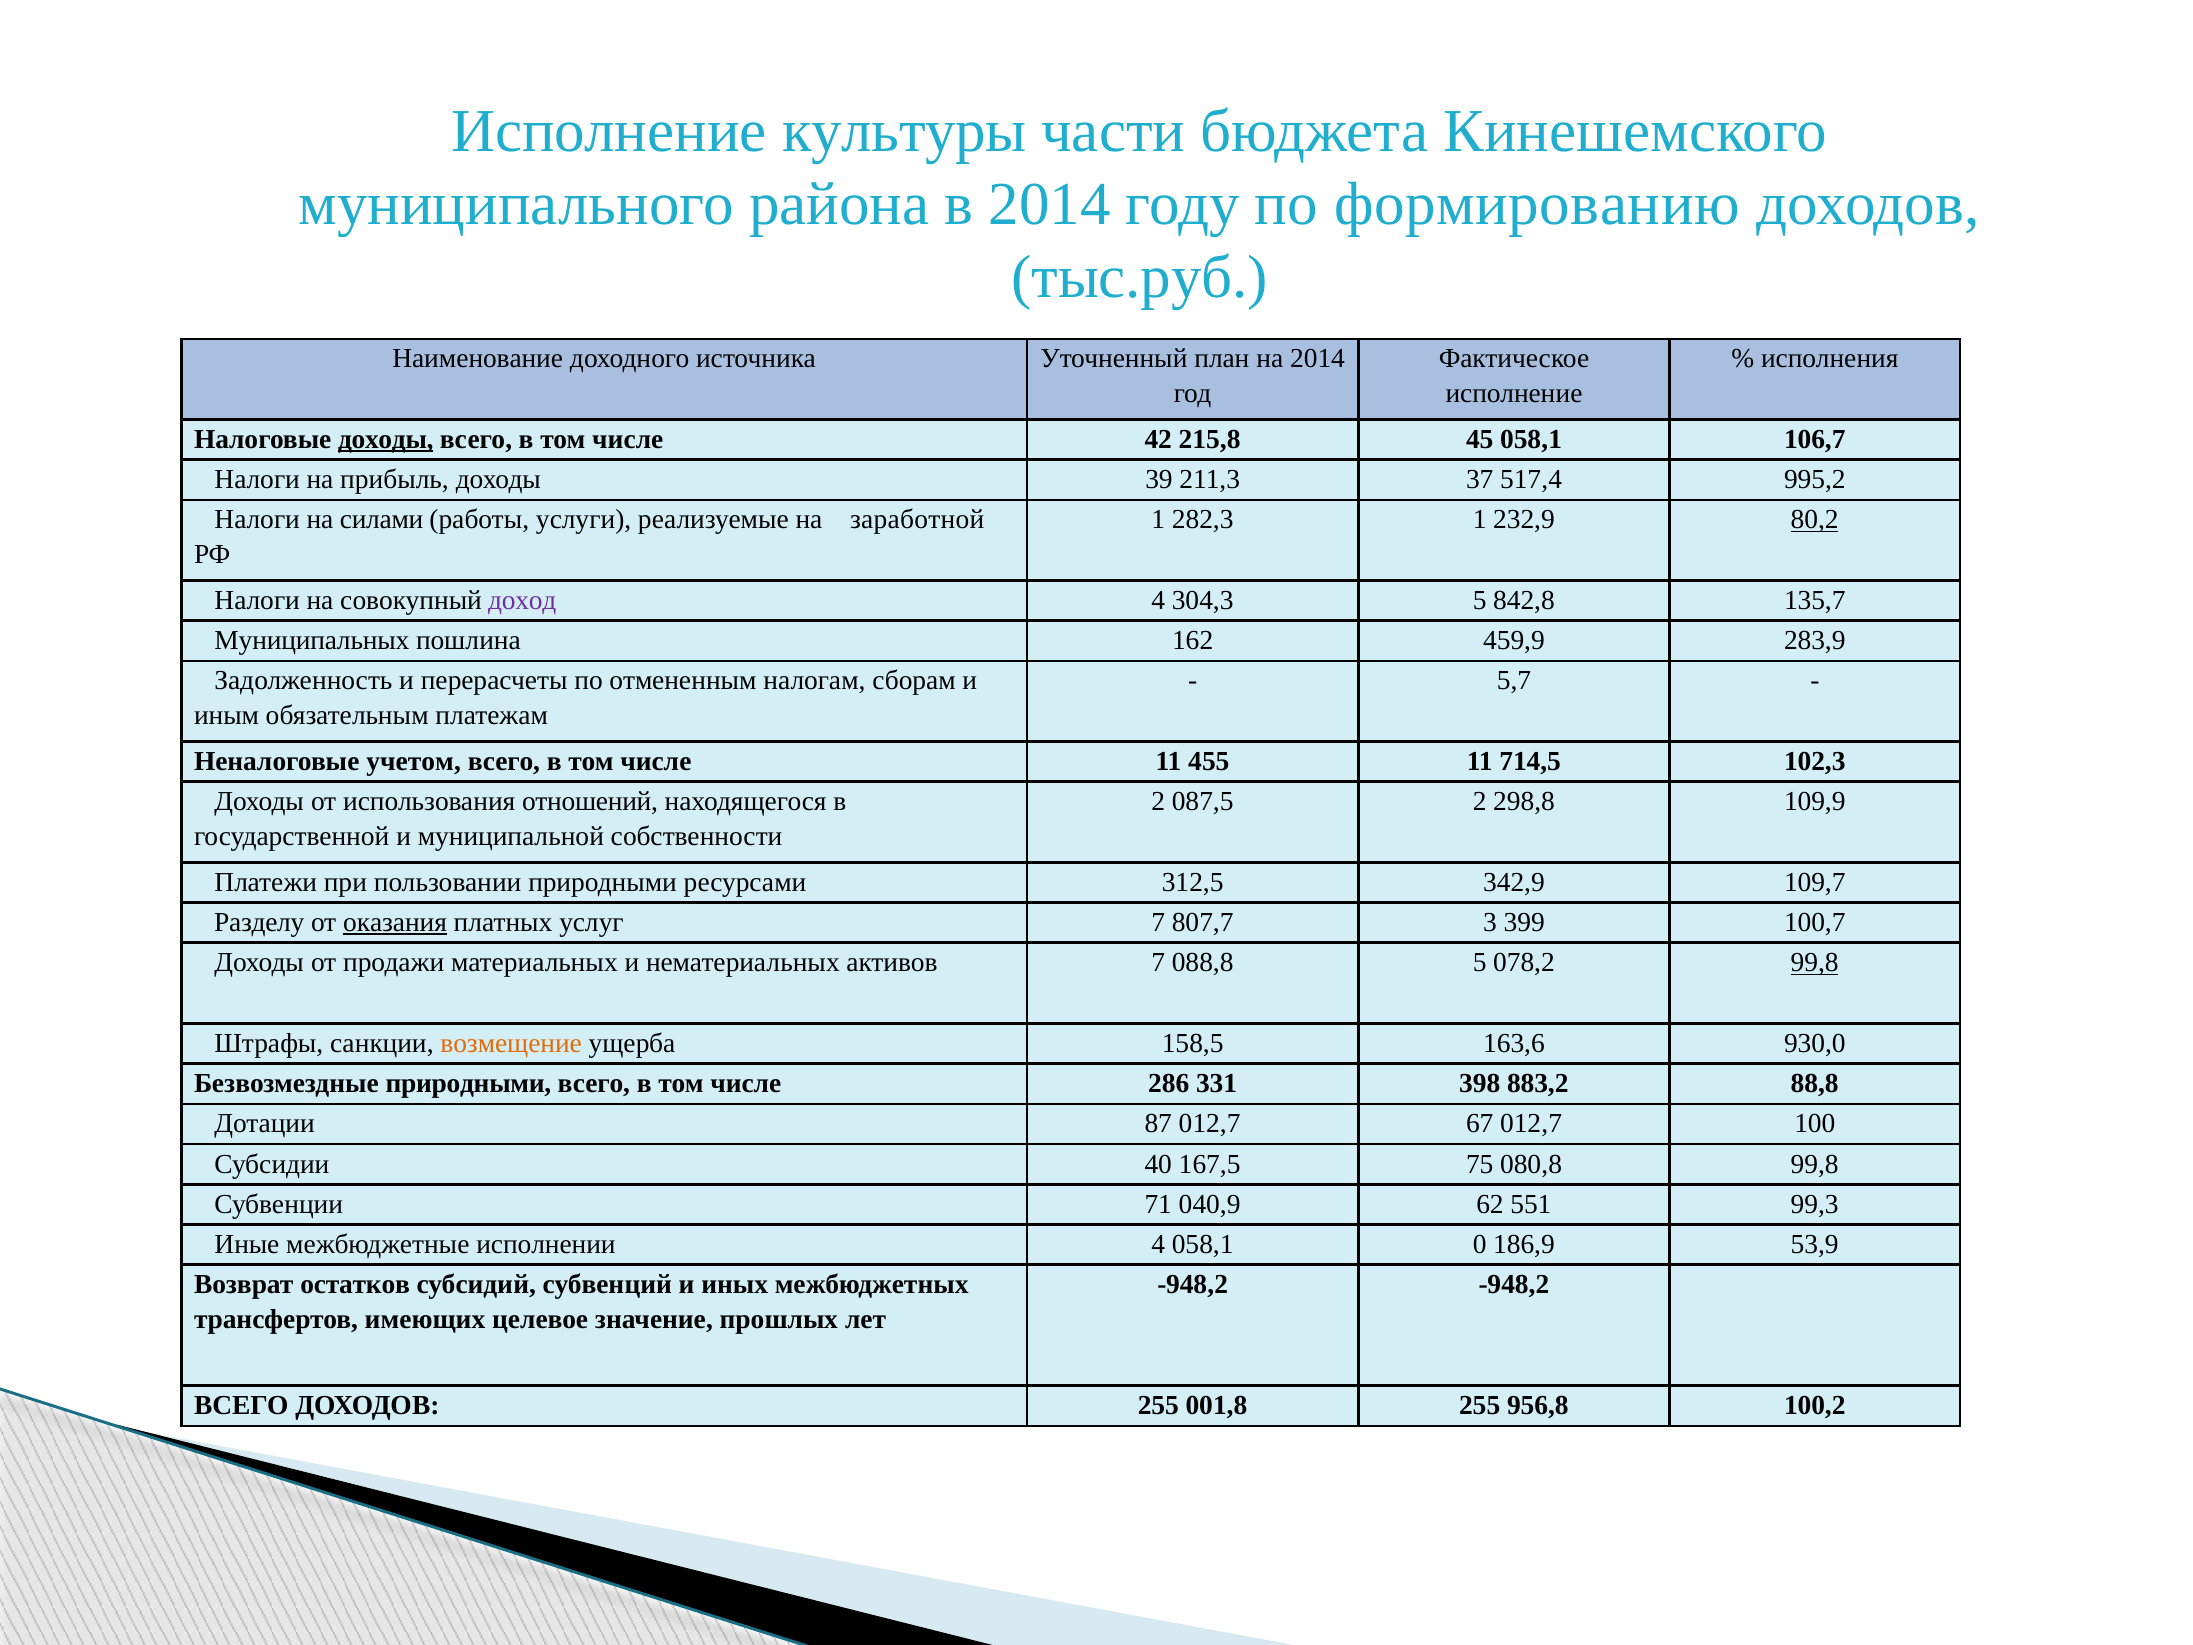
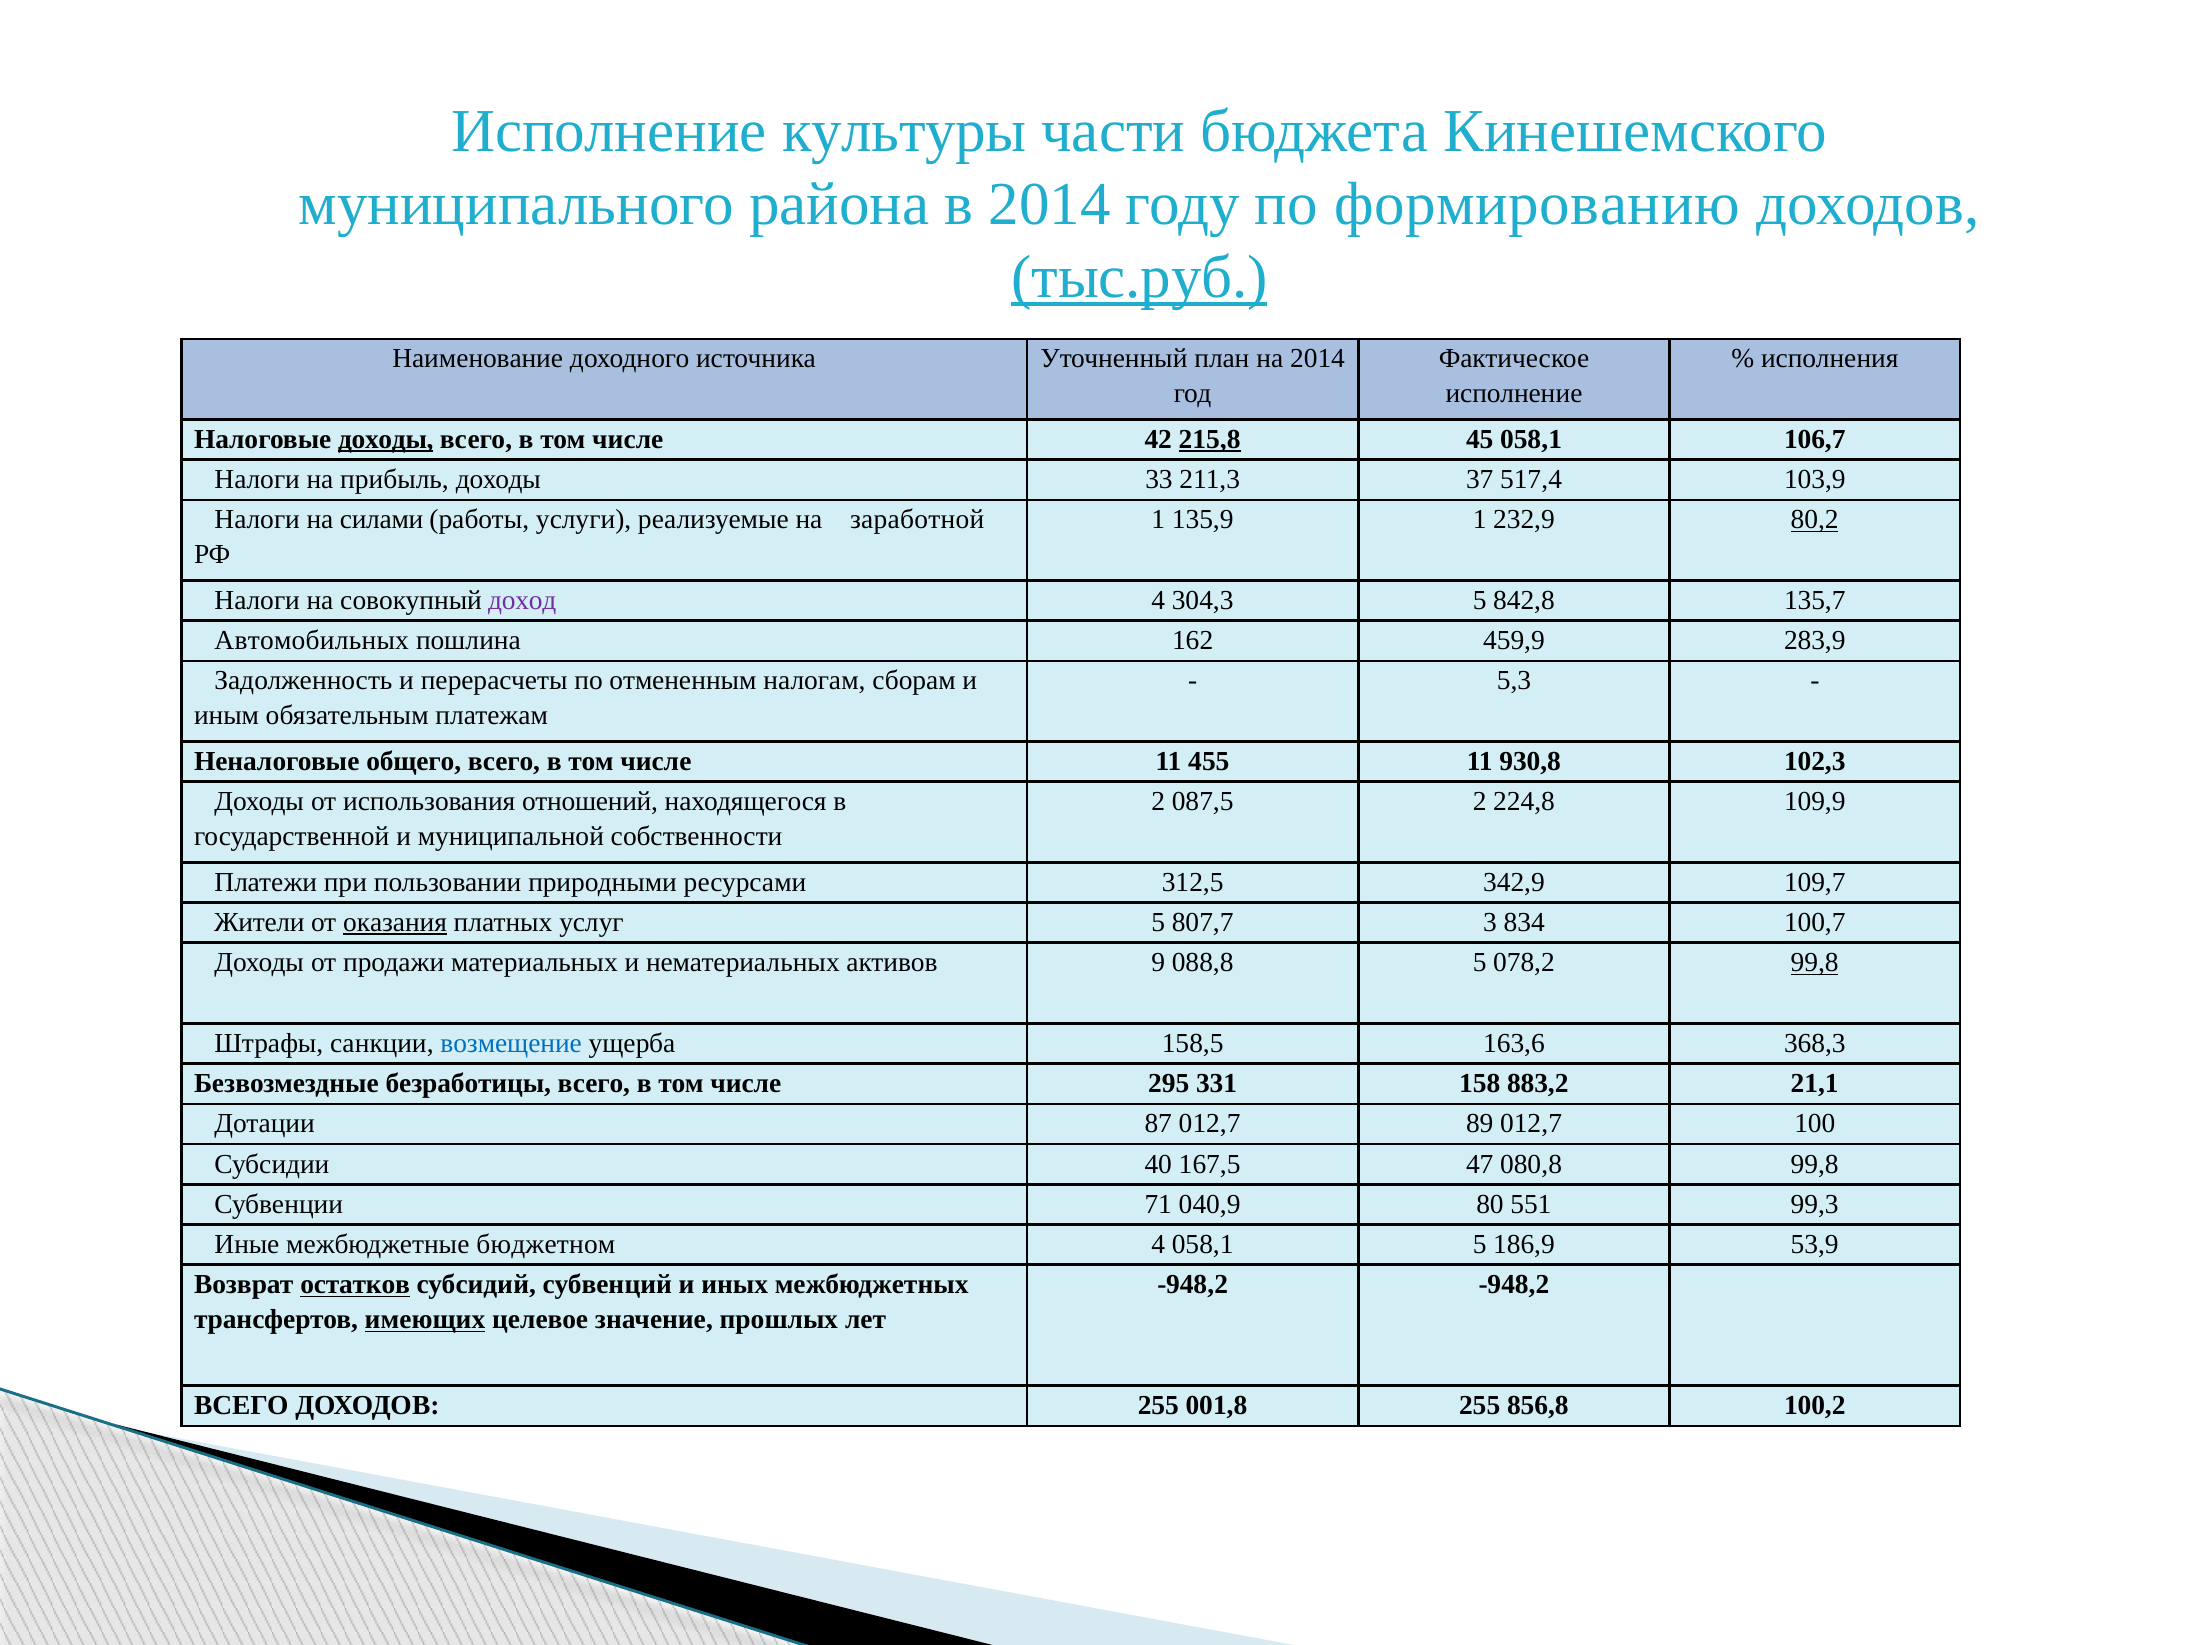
тыс.руб underline: none -> present
215,8 underline: none -> present
39: 39 -> 33
995,2: 995,2 -> 103,9
282,3: 282,3 -> 135,9
Муниципальных: Муниципальных -> Автомобильных
5,7: 5,7 -> 5,3
учетом: учетом -> общего
714,5: 714,5 -> 930,8
298,8: 298,8 -> 224,8
Разделу: Разделу -> Жители
услуг 7: 7 -> 5
399: 399 -> 834
активов 7: 7 -> 9
возмещение colour: orange -> blue
930,0: 930,0 -> 368,3
Безвозмездные природными: природными -> безработицы
286: 286 -> 295
398: 398 -> 158
88,8: 88,8 -> 21,1
67: 67 -> 89
75: 75 -> 47
62: 62 -> 80
исполнении: исполнении -> бюджетном
058,1 0: 0 -> 5
остатков underline: none -> present
имеющих underline: none -> present
956,8: 956,8 -> 856,8
